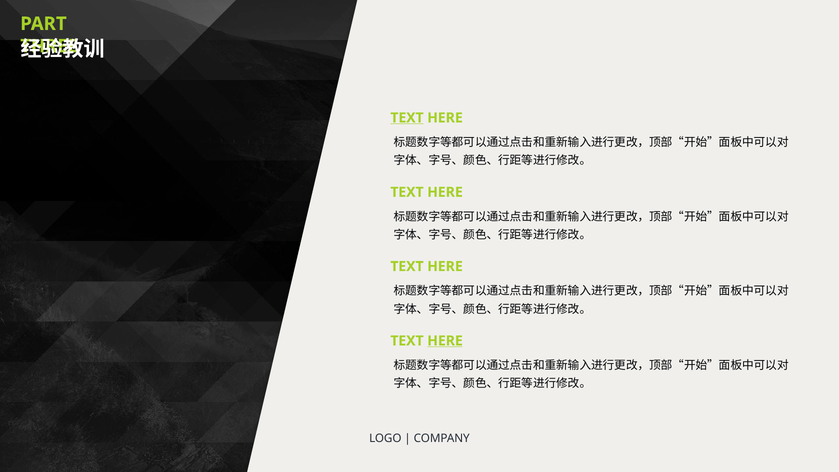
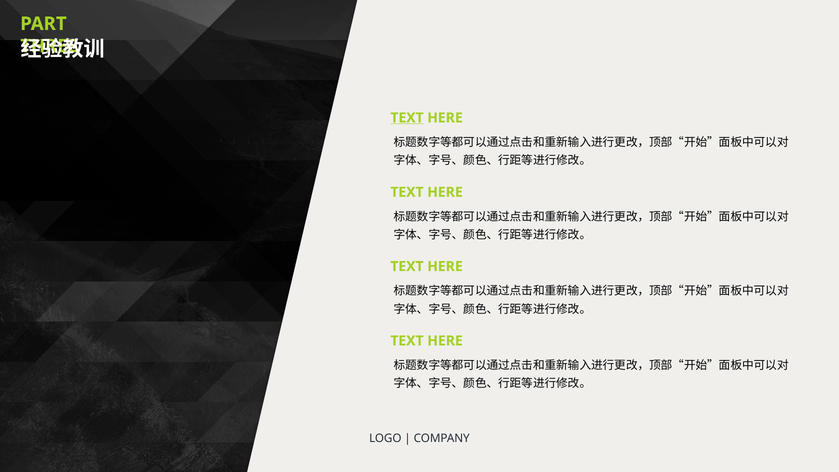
HERE at (445, 341) underline: present -> none
